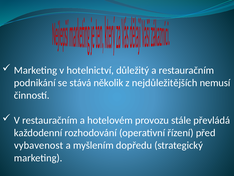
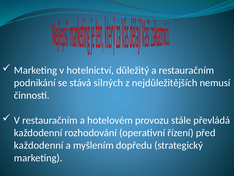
několik: několik -> silných
vybavenost at (39, 145): vybavenost -> každodenní
